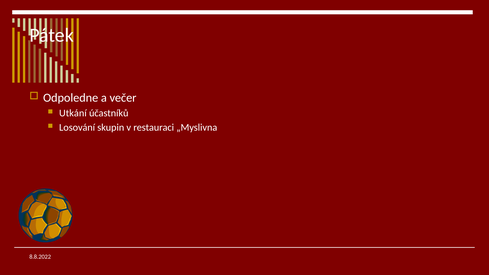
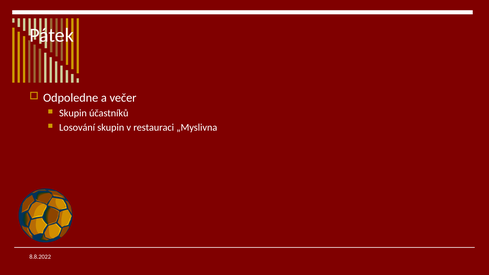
Utkání at (73, 113): Utkání -> Skupin
